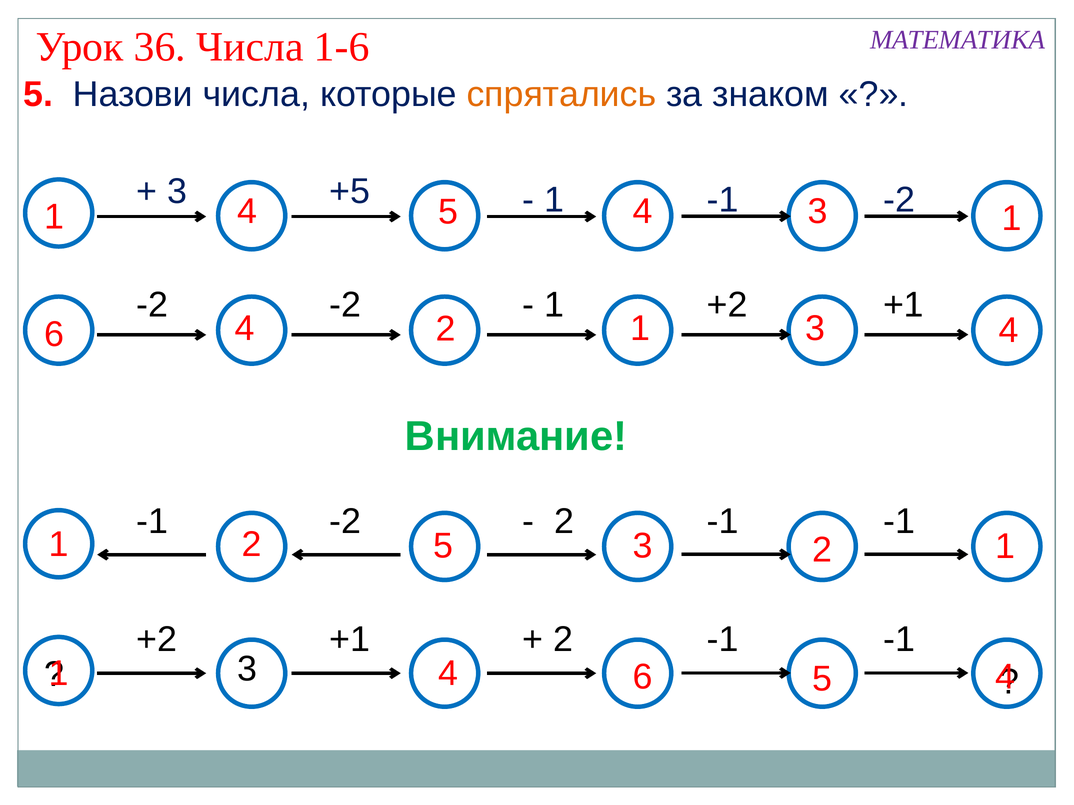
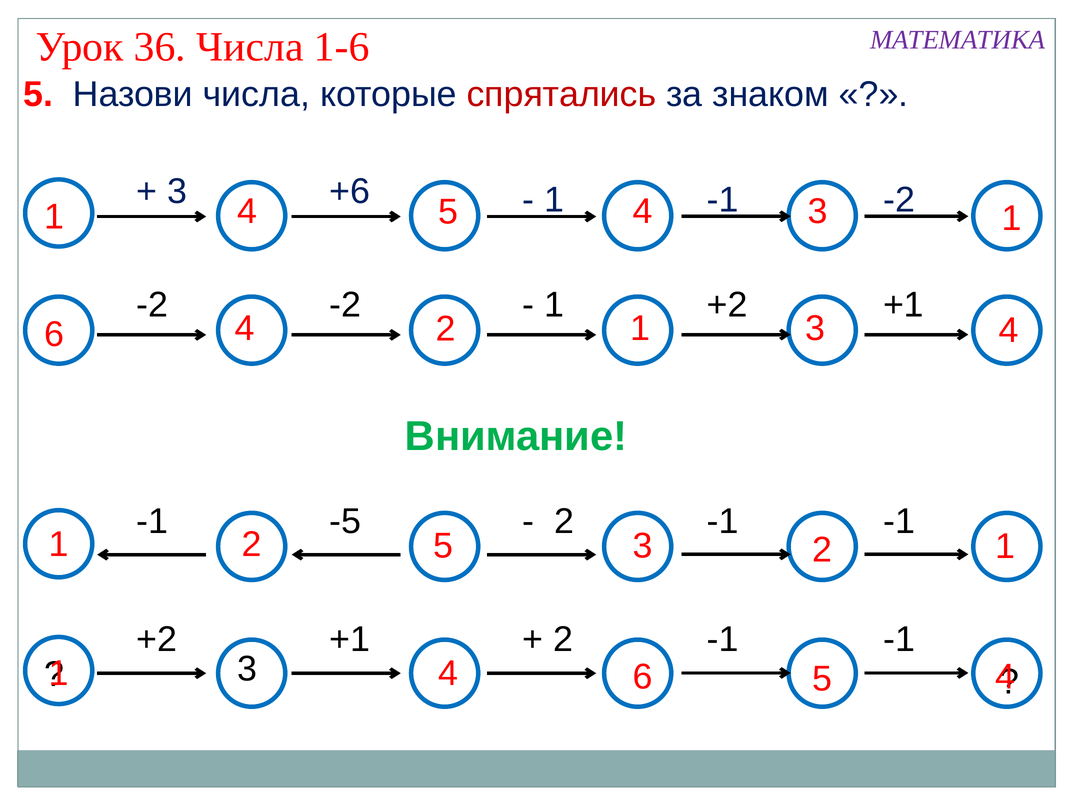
спрятались colour: orange -> red
+5: +5 -> +6
-2 at (345, 522): -2 -> -5
